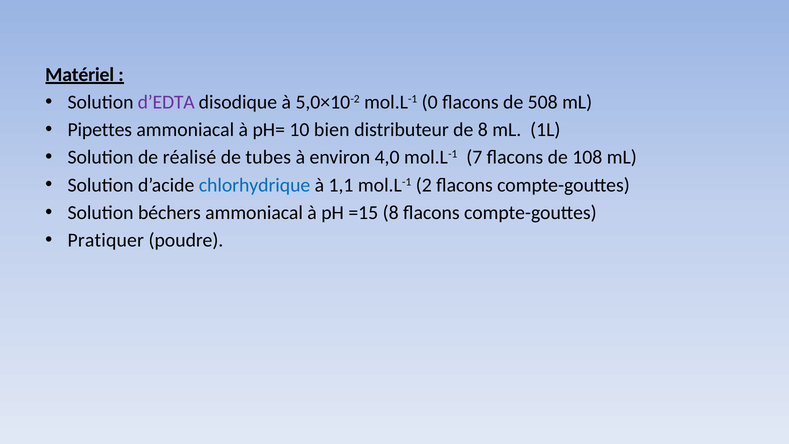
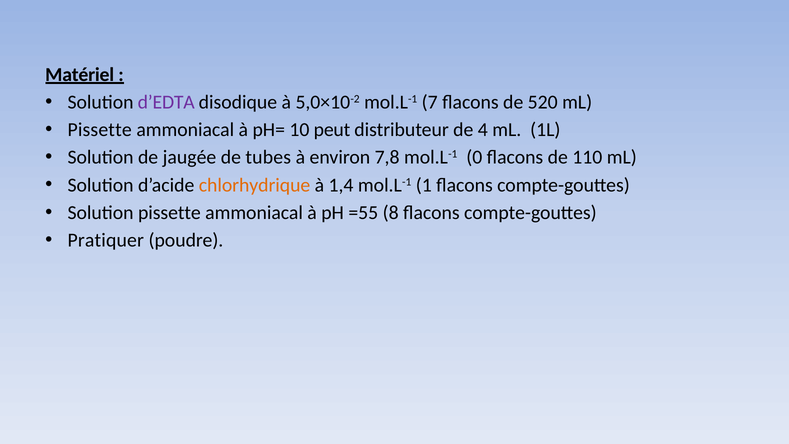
0: 0 -> 7
508: 508 -> 520
Pipettes at (100, 130): Pipettes -> Pissette
bien: bien -> peut
de 8: 8 -> 4
réalisé: réalisé -> jaugée
4,0: 4,0 -> 7,8
7: 7 -> 0
108: 108 -> 110
chlorhydrique colour: blue -> orange
1,1: 1,1 -> 1,4
2: 2 -> 1
Solution béchers: béchers -> pissette
=15: =15 -> =55
